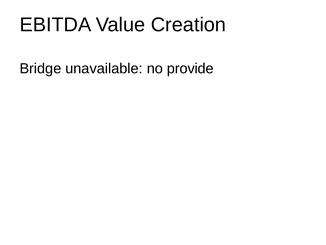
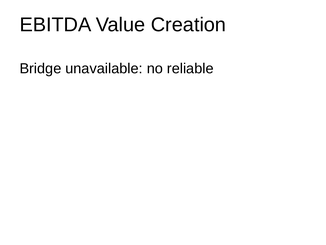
provide: provide -> reliable
